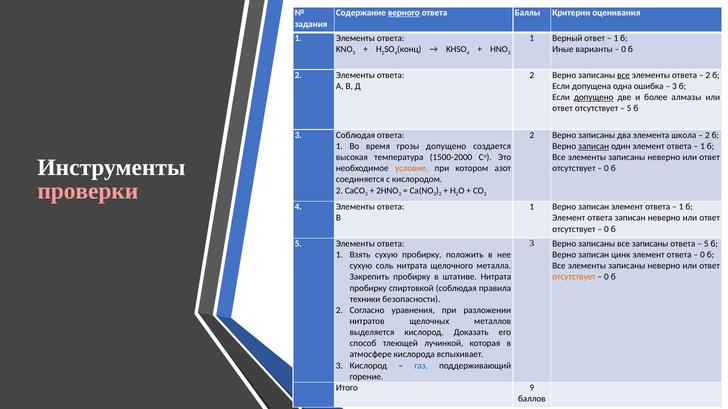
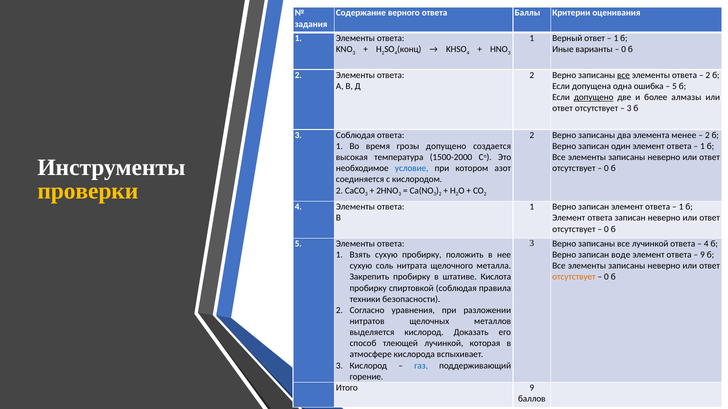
верного underline: present -> none
3 at (674, 86): 3 -> 5
5 at (629, 108): 5 -> 3
школа: школа -> менее
записан at (594, 146) underline: present -> none
условие colour: orange -> blue
проверки colour: pink -> yellow
все записаны: записаны -> лучинкой
5 at (706, 244): 5 -> 4
цинк: цинк -> воде
0 at (703, 255): 0 -> 9
штативе Нитрата: Нитрата -> Кислота
